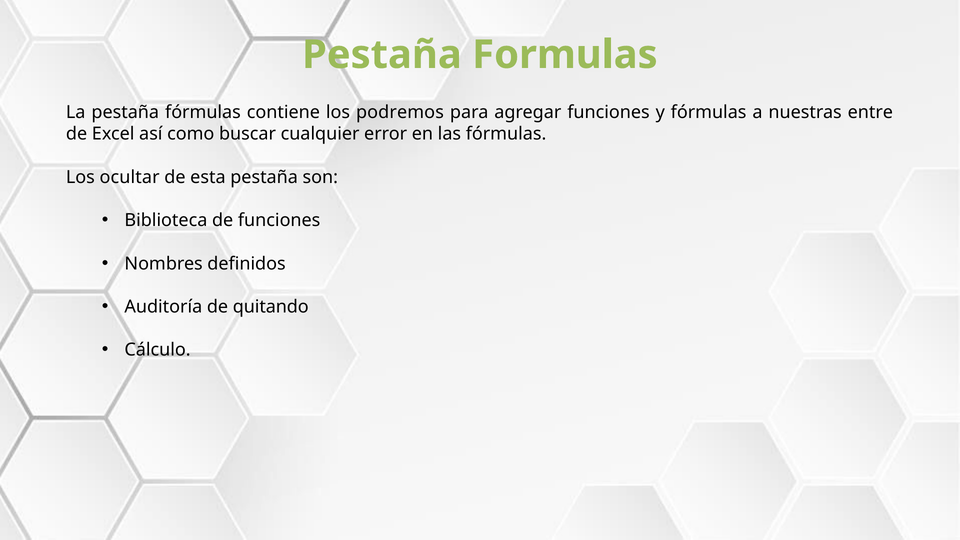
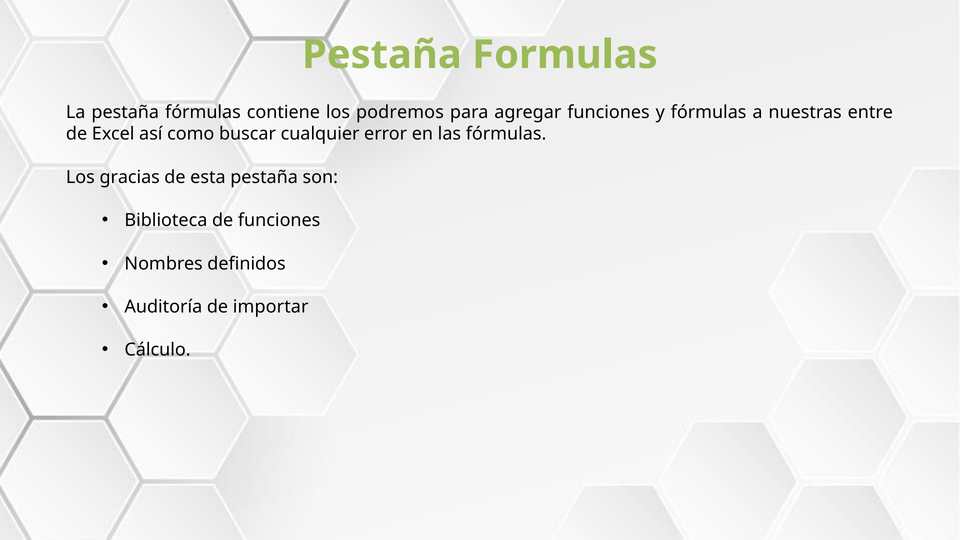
ocultar: ocultar -> gracias
quitando: quitando -> importar
